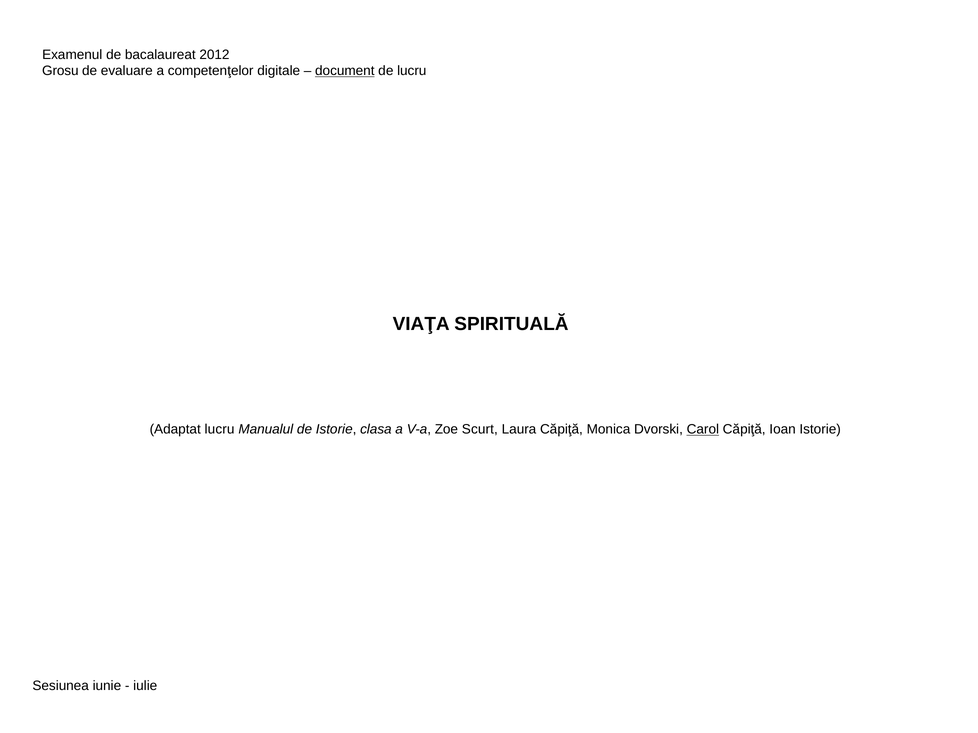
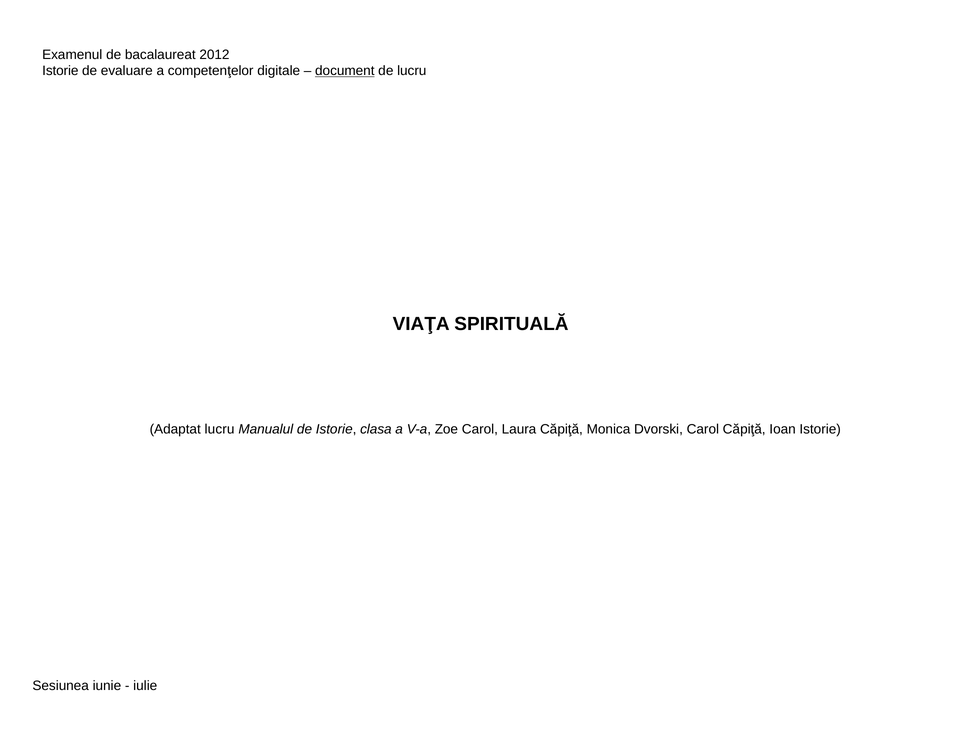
Grosu at (60, 71): Grosu -> Istorie
Zoe Scurt: Scurt -> Carol
Carol at (703, 430) underline: present -> none
